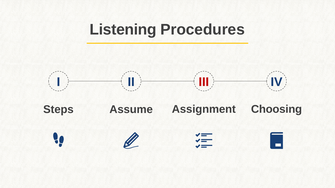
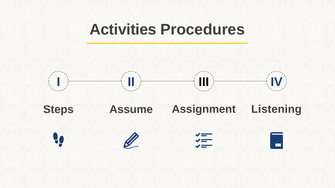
Listening: Listening -> Activities
III colour: red -> black
Choosing: Choosing -> Listening
